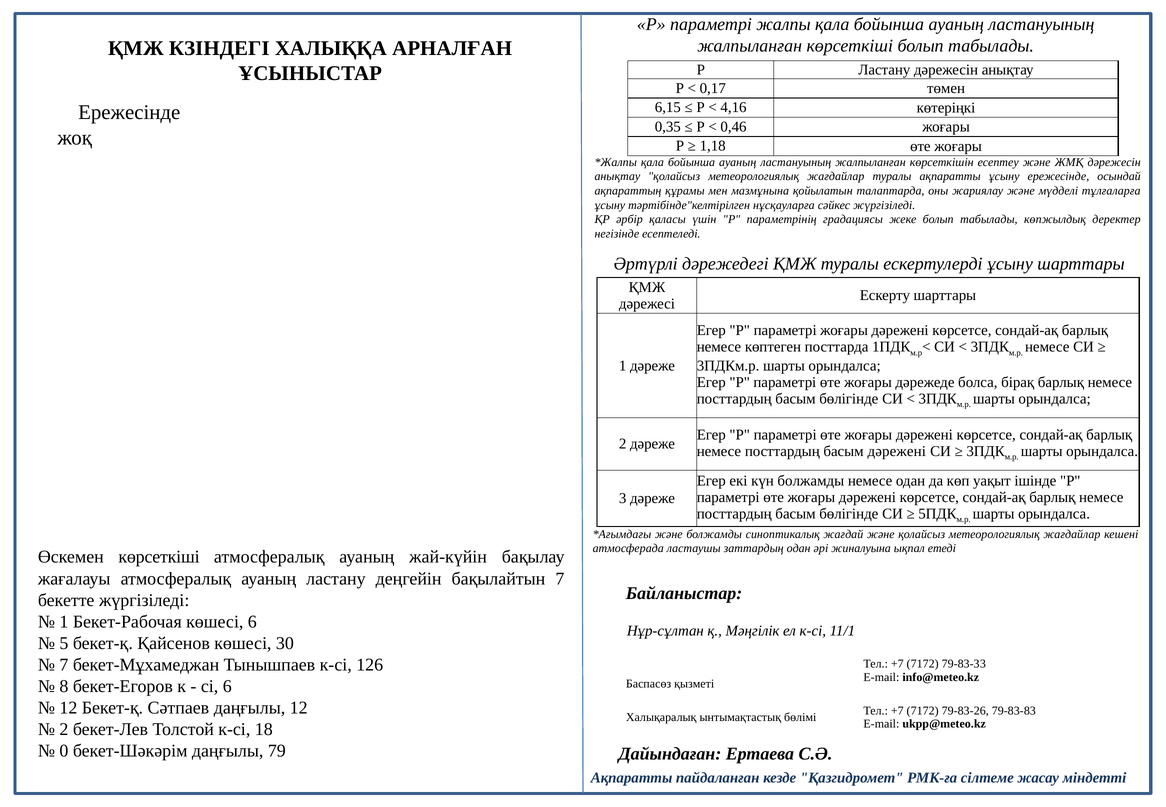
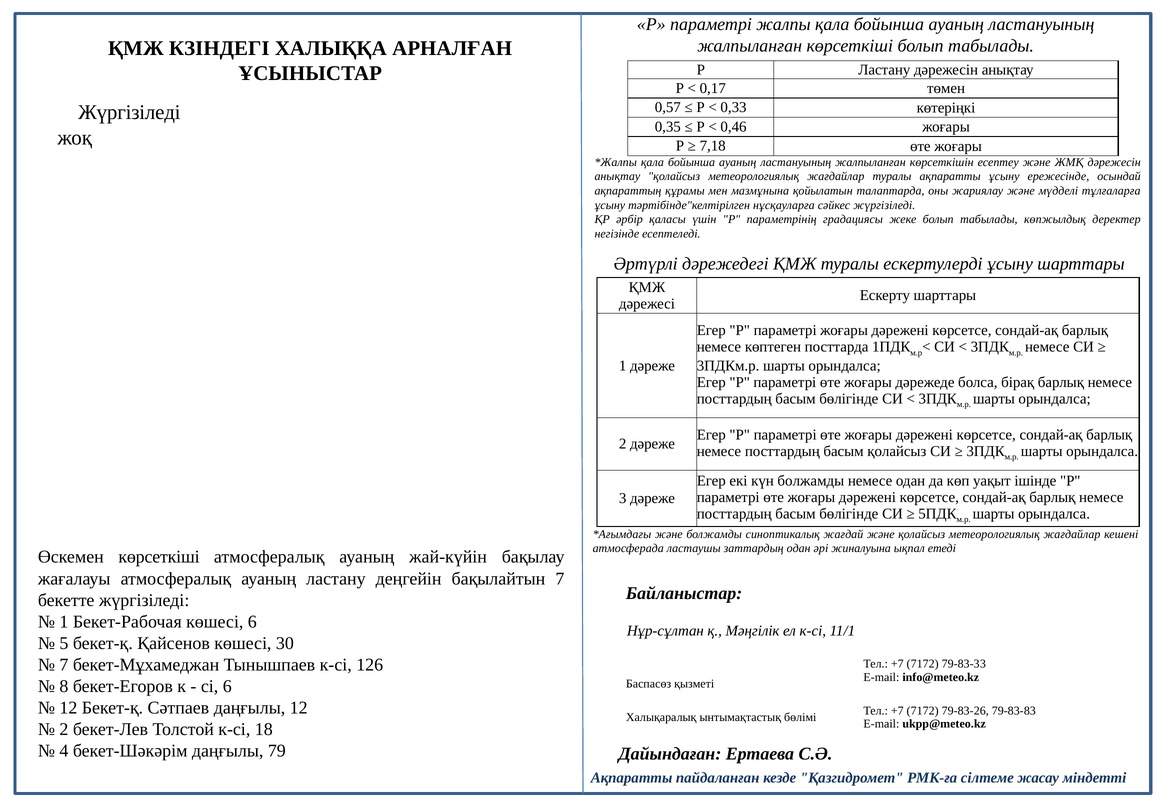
6,15: 6,15 -> 0,57
4,16: 4,16 -> 0,33
Ережесінде at (129, 113): Ережесінде -> Жүргізіледі
1,18: 1,18 -> 7,18
басым дәрежені: дәрежені -> қолайсыз
0: 0 -> 4
